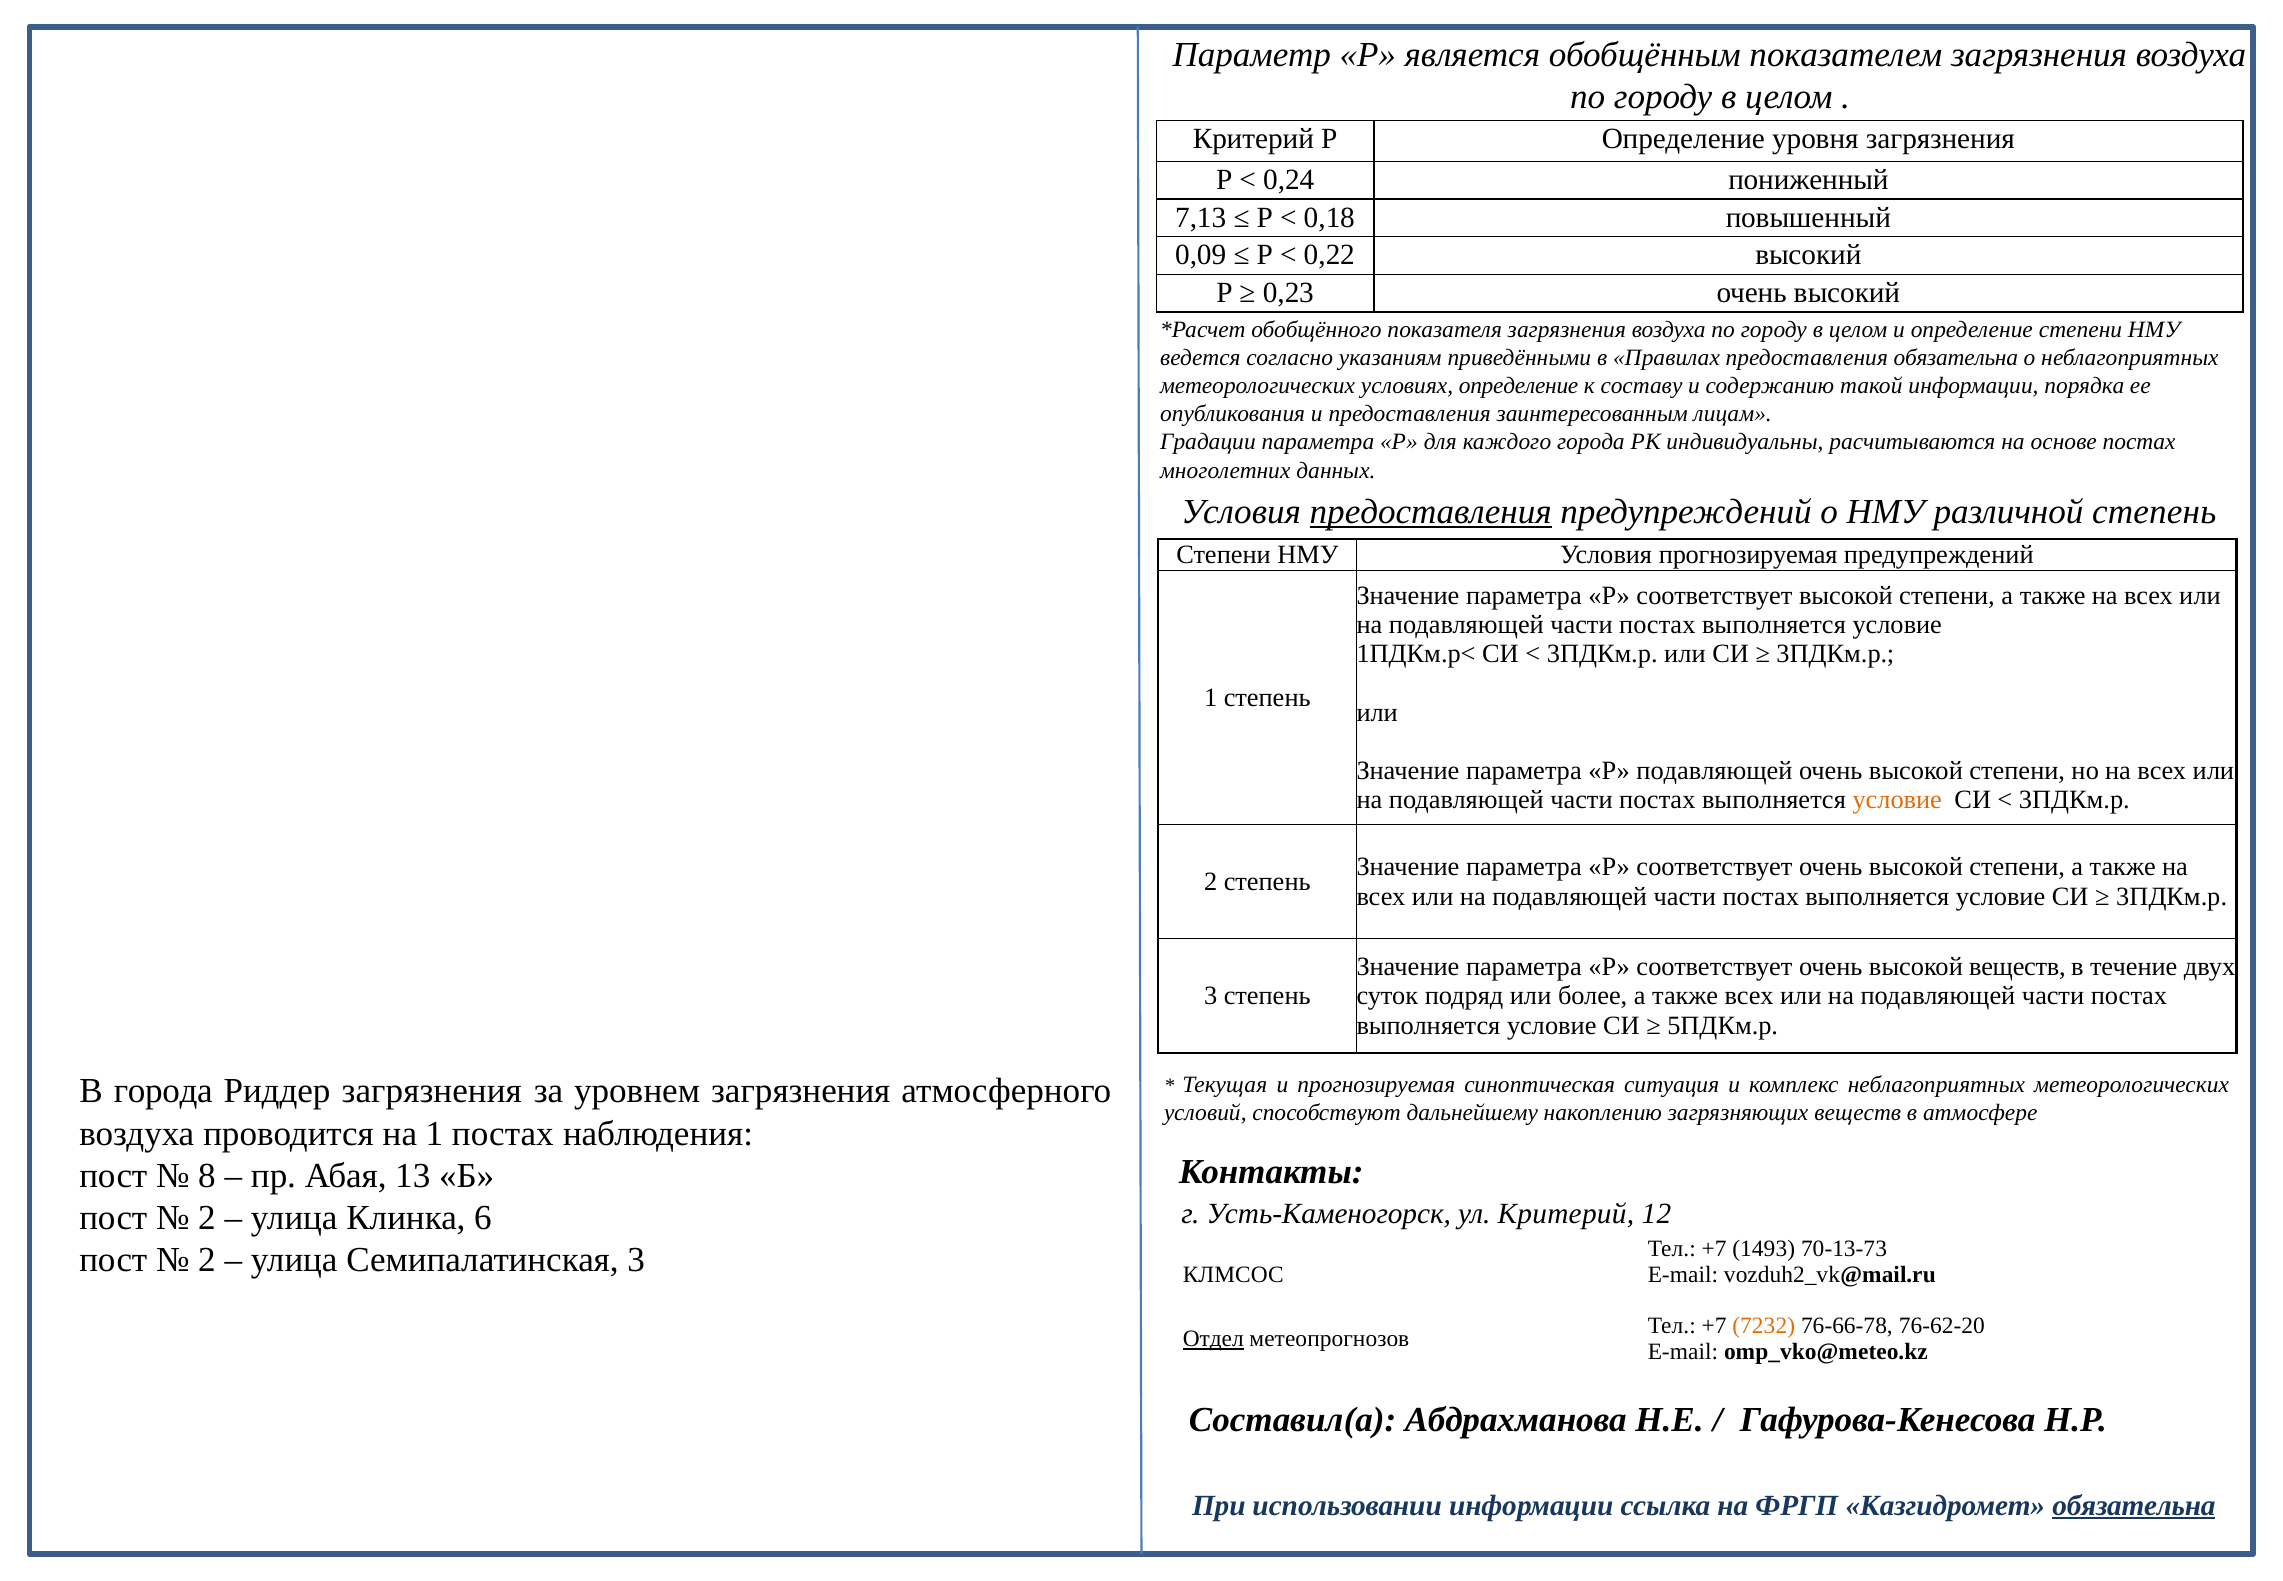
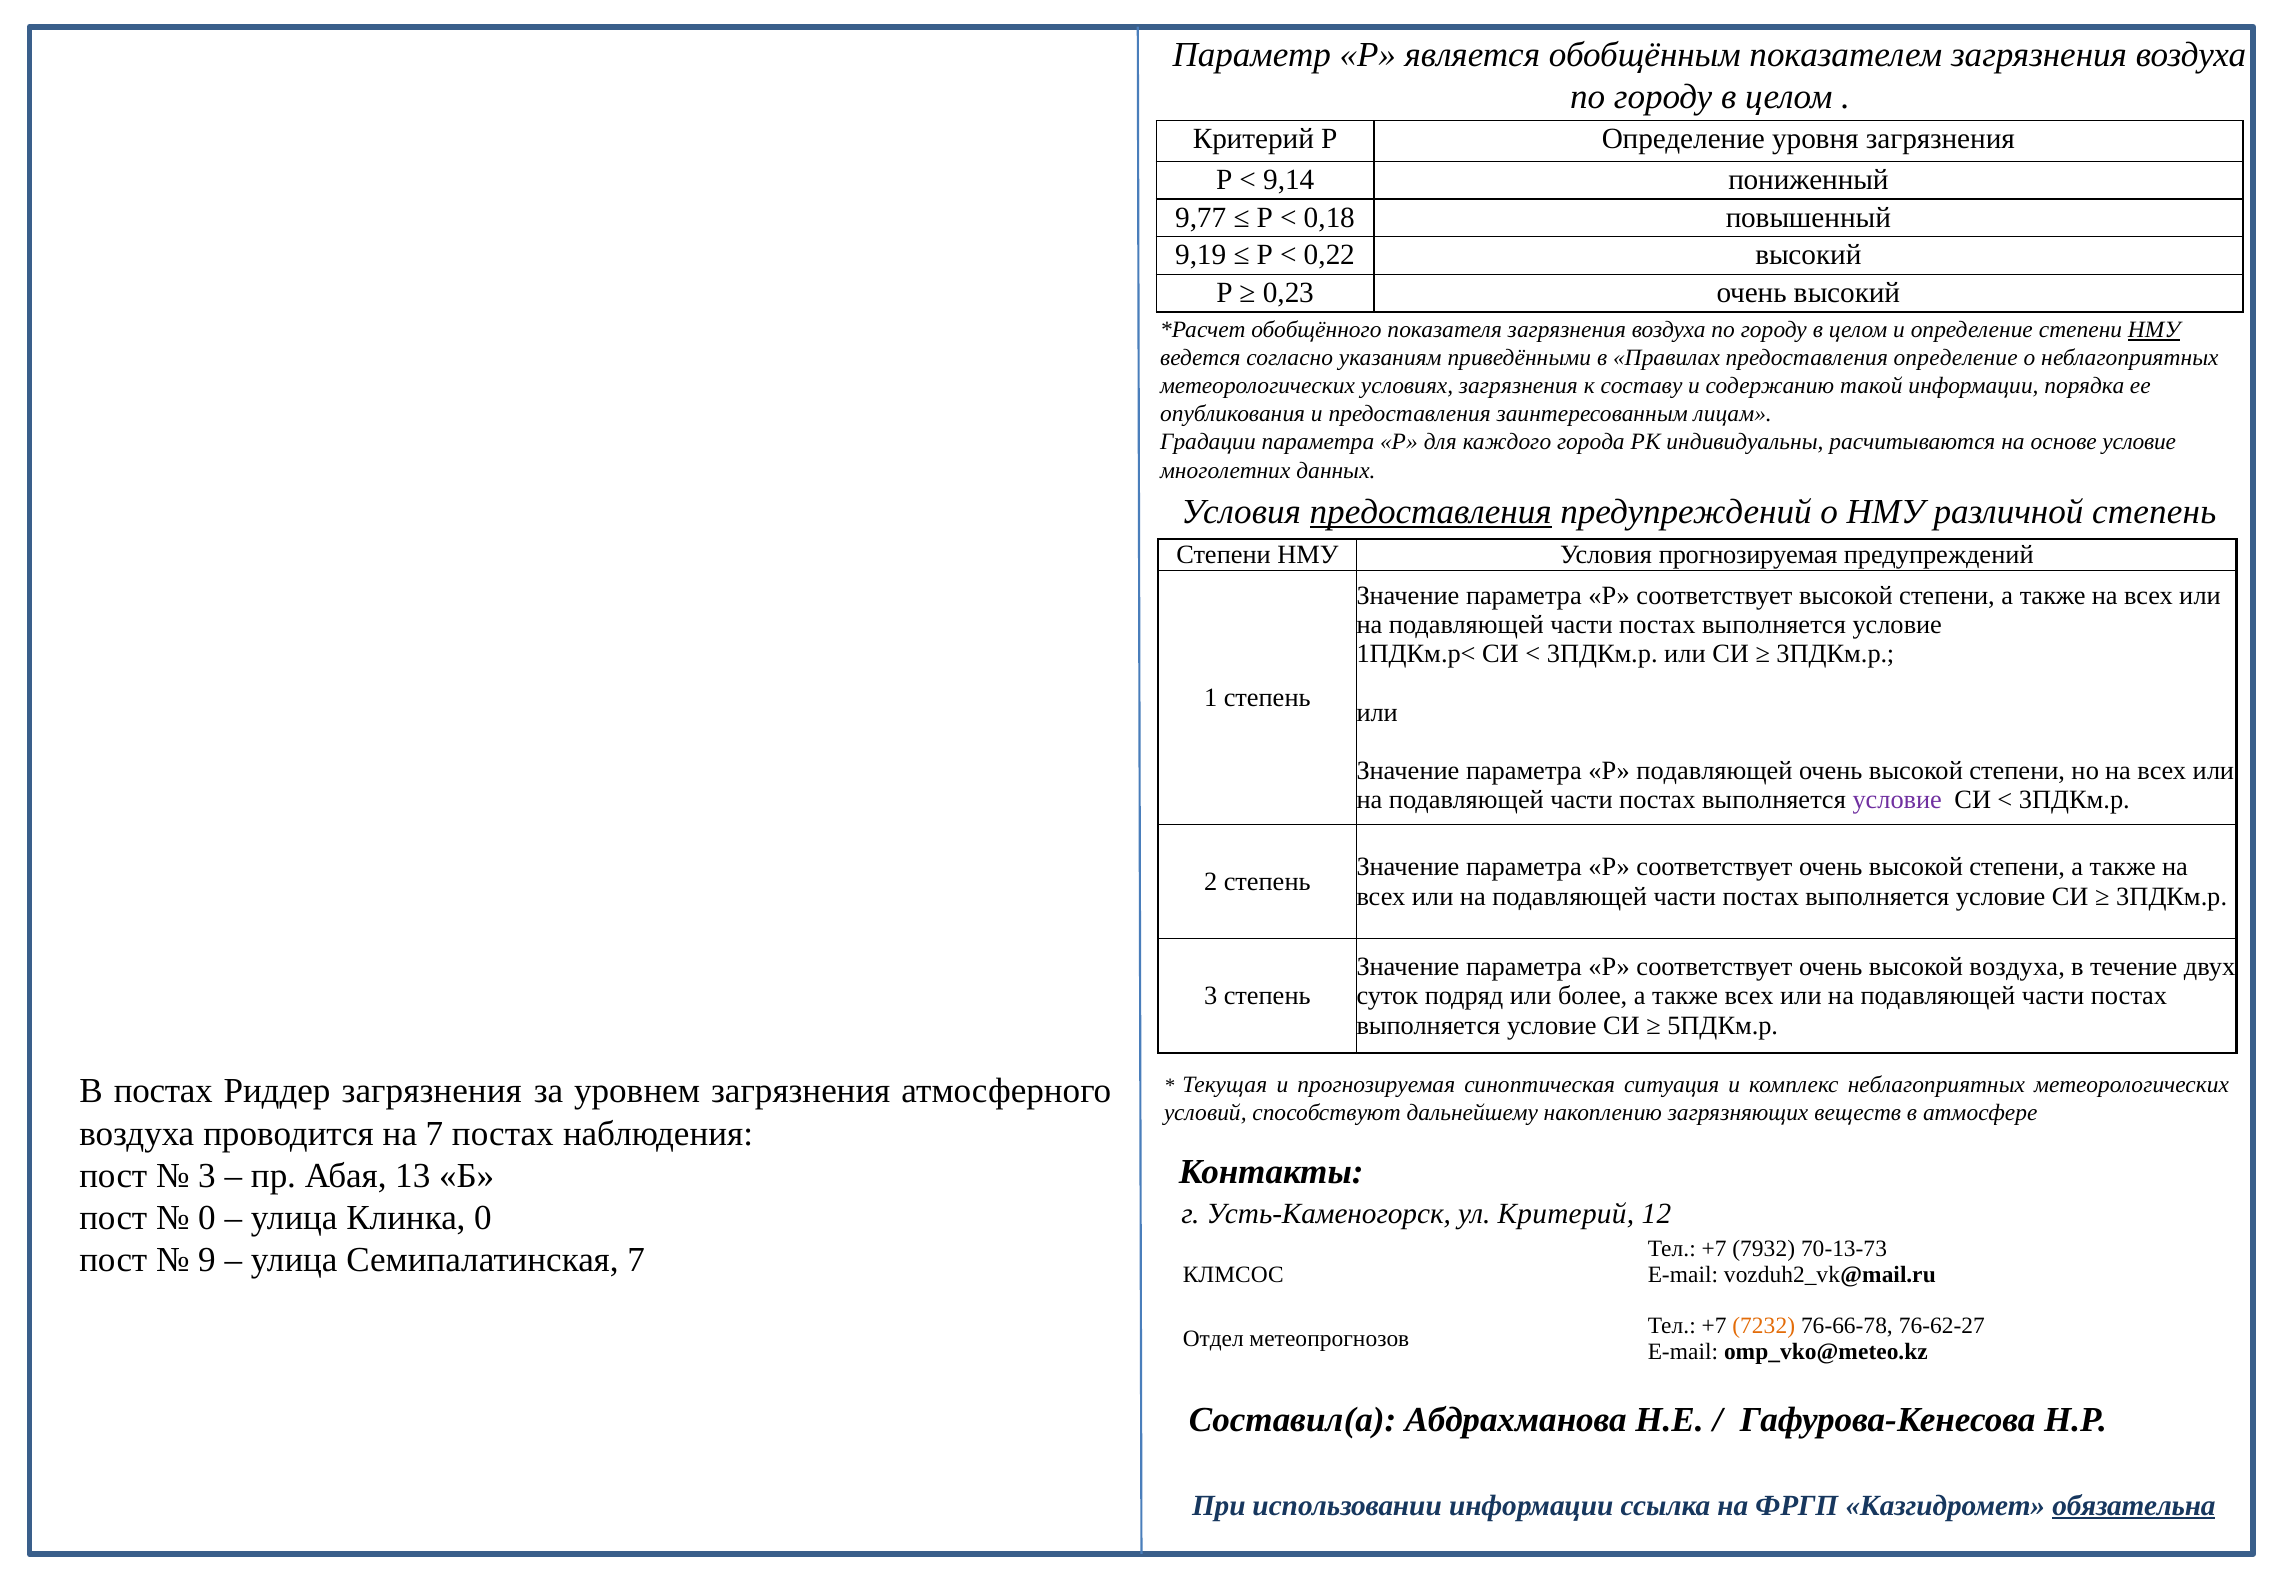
0,24: 0,24 -> 9,14
7,13: 7,13 -> 9,77
0,09: 0,09 -> 9,19
НМУ at (2154, 330) underline: none -> present
предоставления обязательна: обязательна -> определение
условиях определение: определение -> загрязнения
основе постах: постах -> условие
условие at (1897, 800) colour: orange -> purple
высокой веществ: веществ -> воздуха
В города: города -> постах
на 1: 1 -> 7
8 at (207, 1175): 8 -> 3
2 at (207, 1217): 2 -> 0
Клинка 6: 6 -> 0
1493: 1493 -> 7932
2 at (207, 1260): 2 -> 9
Семипалатинская 3: 3 -> 7
76-62-20: 76-62-20 -> 76-62-27
Отдел underline: present -> none
